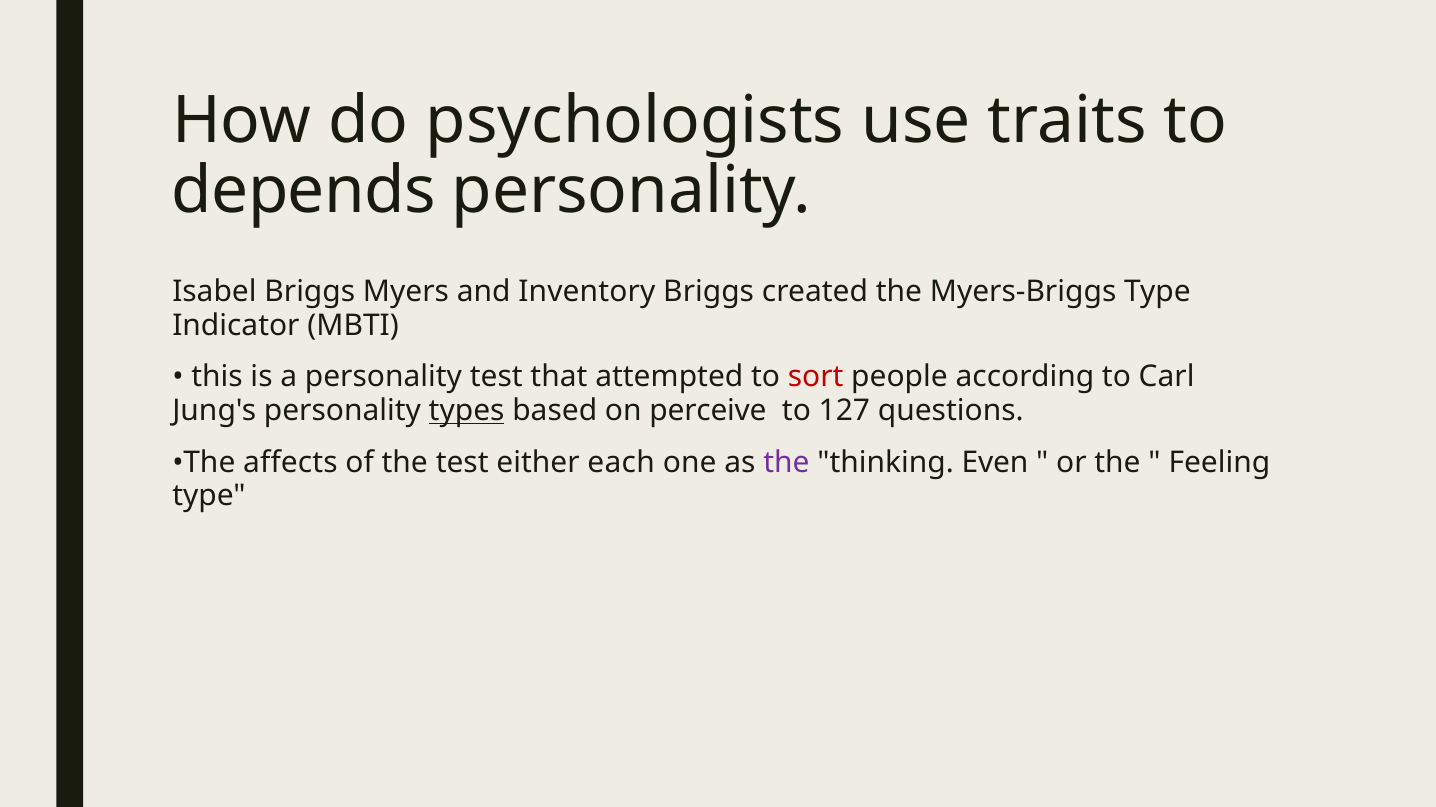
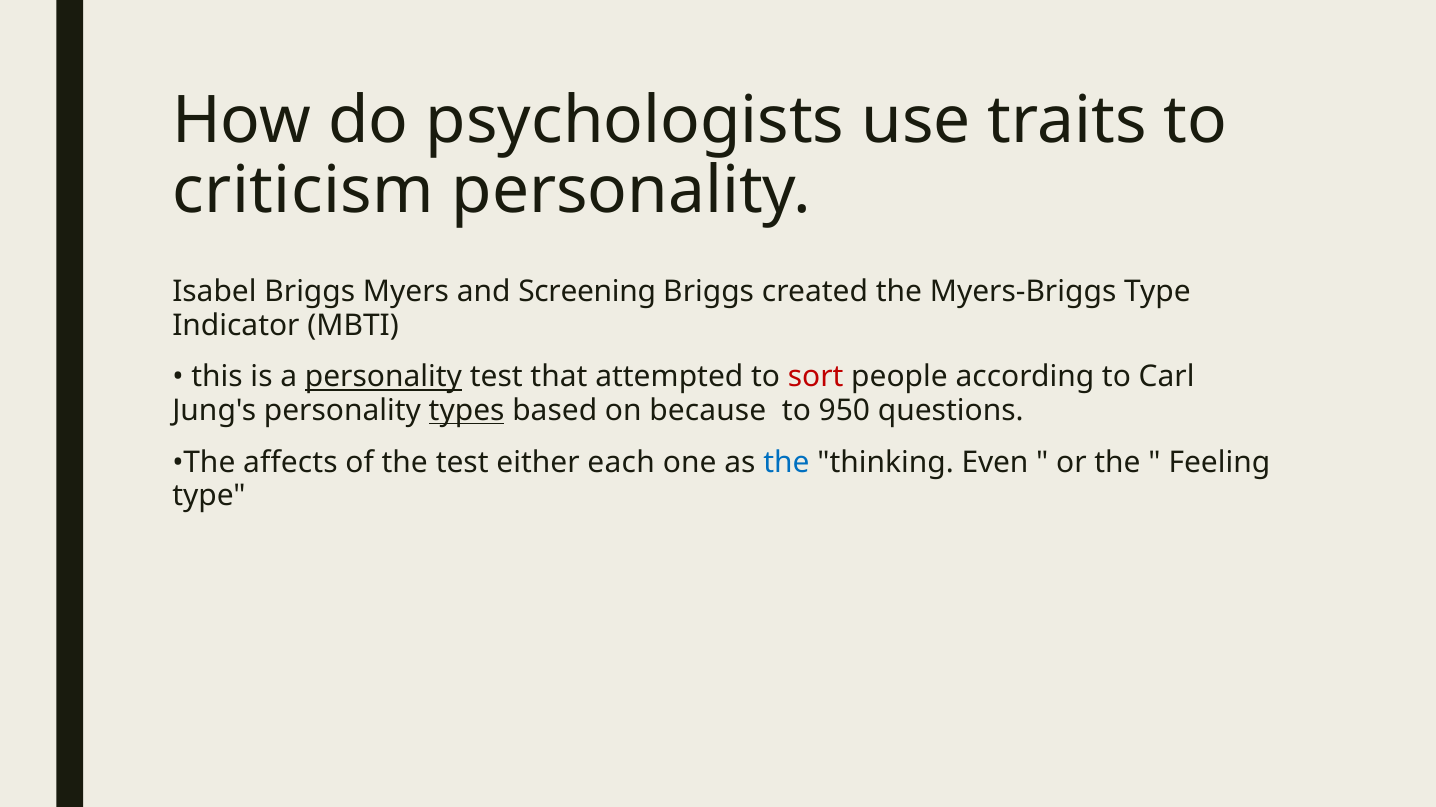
depends: depends -> criticism
Inventory: Inventory -> Screening
personality at (383, 377) underline: none -> present
perceive: perceive -> because
127: 127 -> 950
the at (786, 463) colour: purple -> blue
